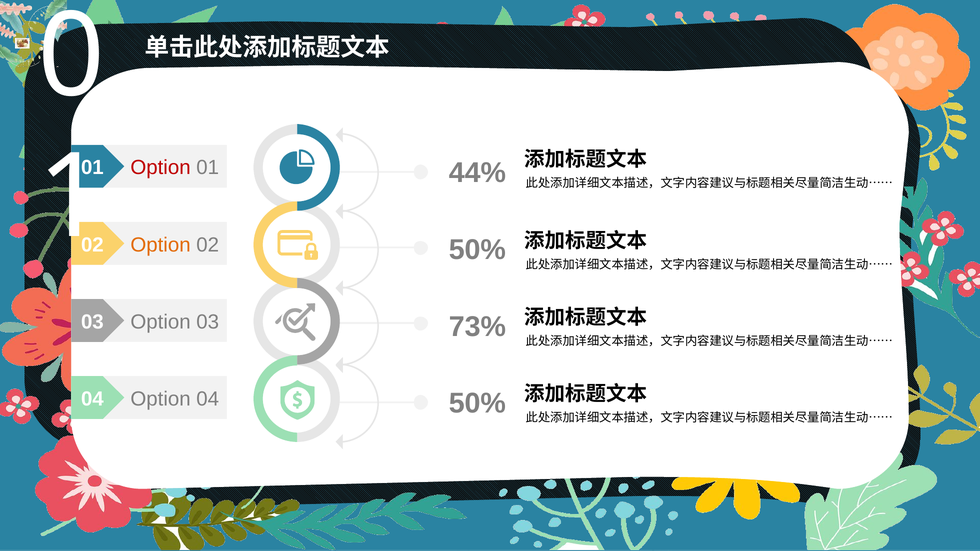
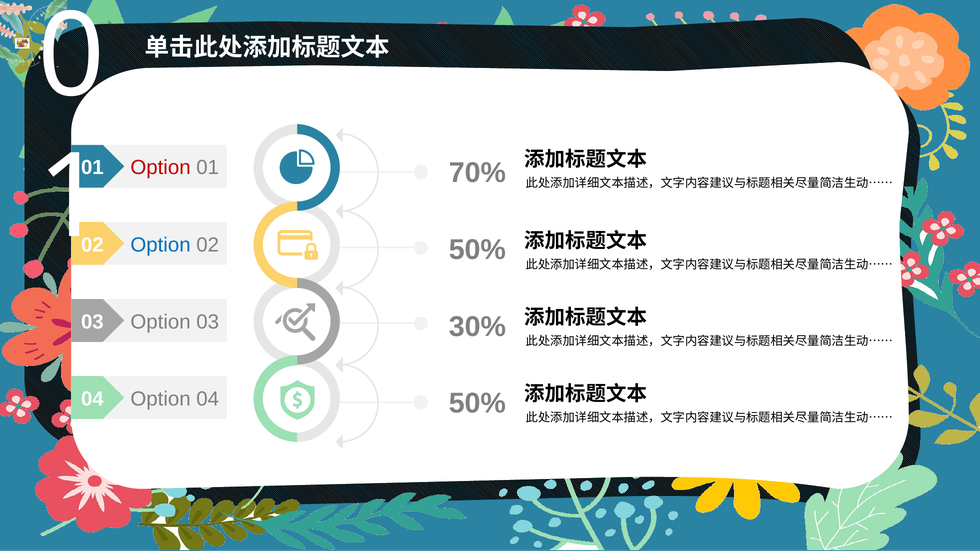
44%: 44% -> 70%
Option at (161, 245) colour: orange -> blue
73%: 73% -> 30%
